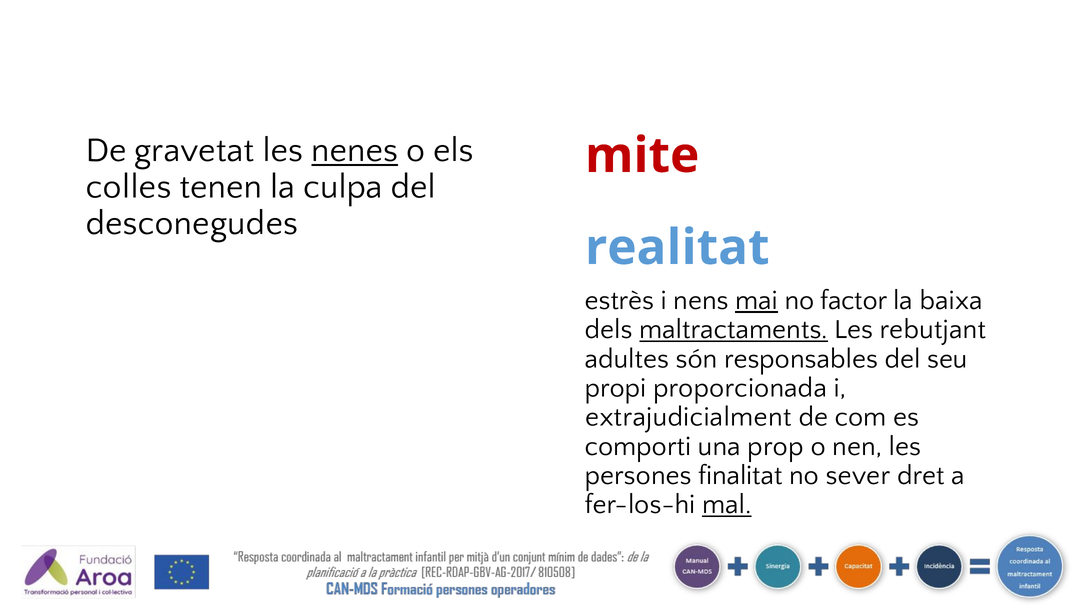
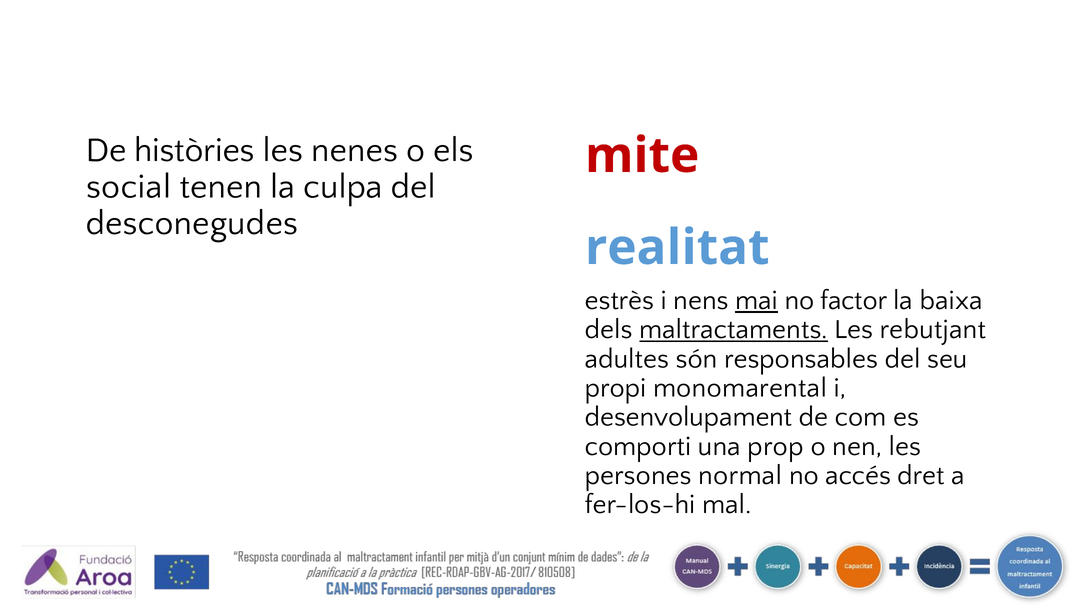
gravetat: gravetat -> històries
nenes underline: present -> none
colles: colles -> social
proporcionada: proporcionada -> monomarental
extrajudicialment: extrajudicialment -> desenvolupament
finalitat: finalitat -> normal
sever: sever -> accés
mal underline: present -> none
